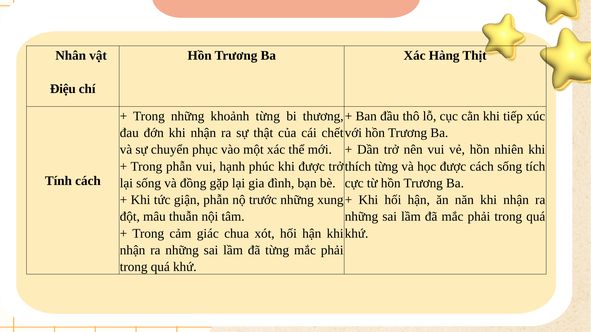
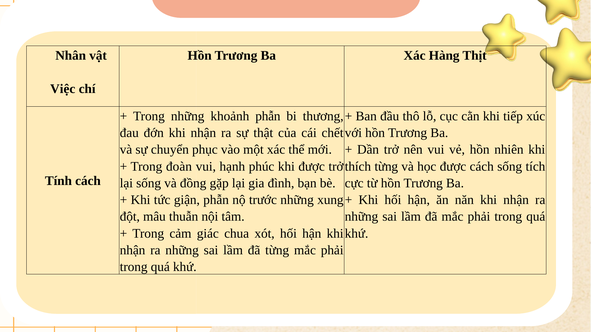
Điệu: Điệu -> Việc
khoảnh từng: từng -> phẫn
Trong phẫn: phẫn -> đoàn
